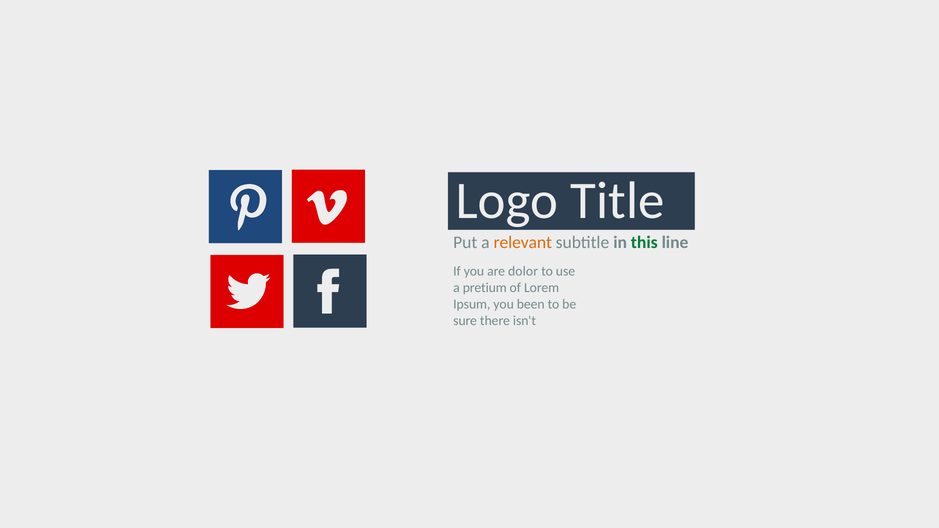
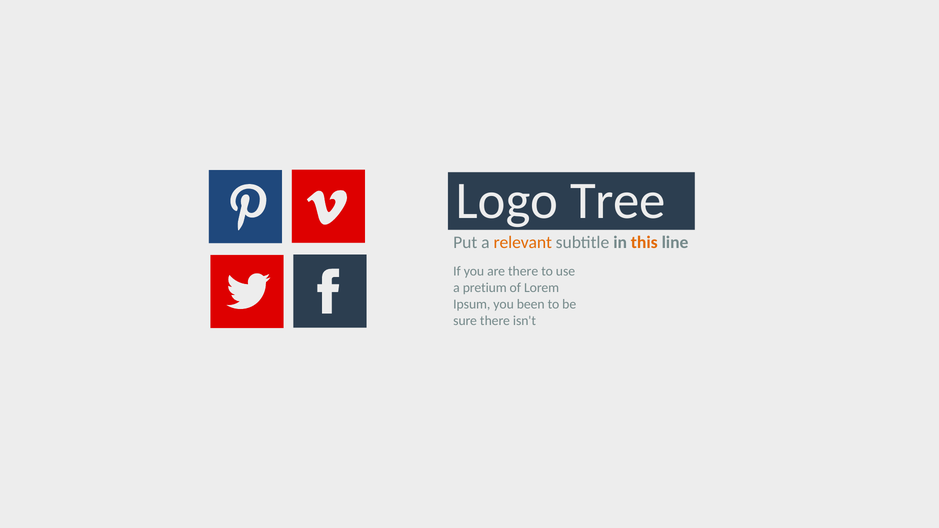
Title: Title -> Tree
this colour: green -> orange
are dolor: dolor -> there
